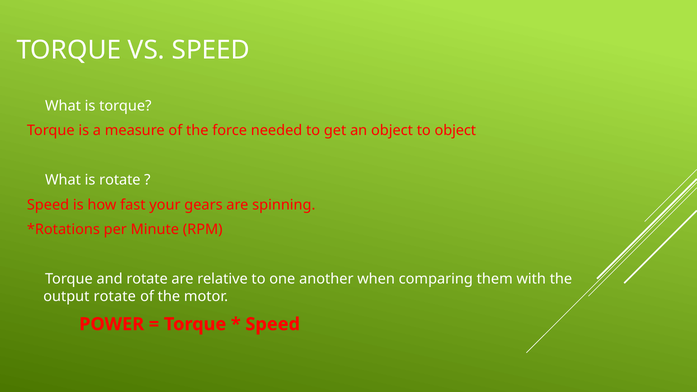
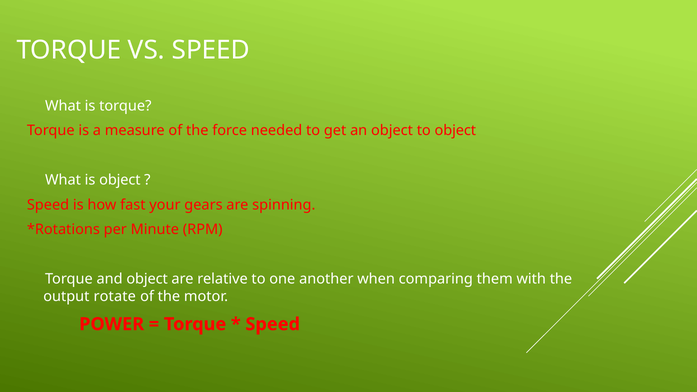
is rotate: rotate -> object
and rotate: rotate -> object
